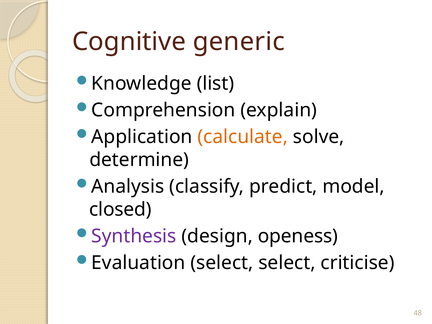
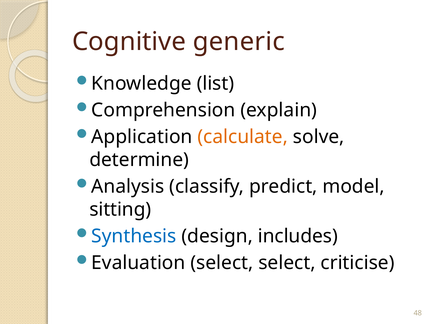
closed: closed -> sitting
Synthesis colour: purple -> blue
openess: openess -> includes
